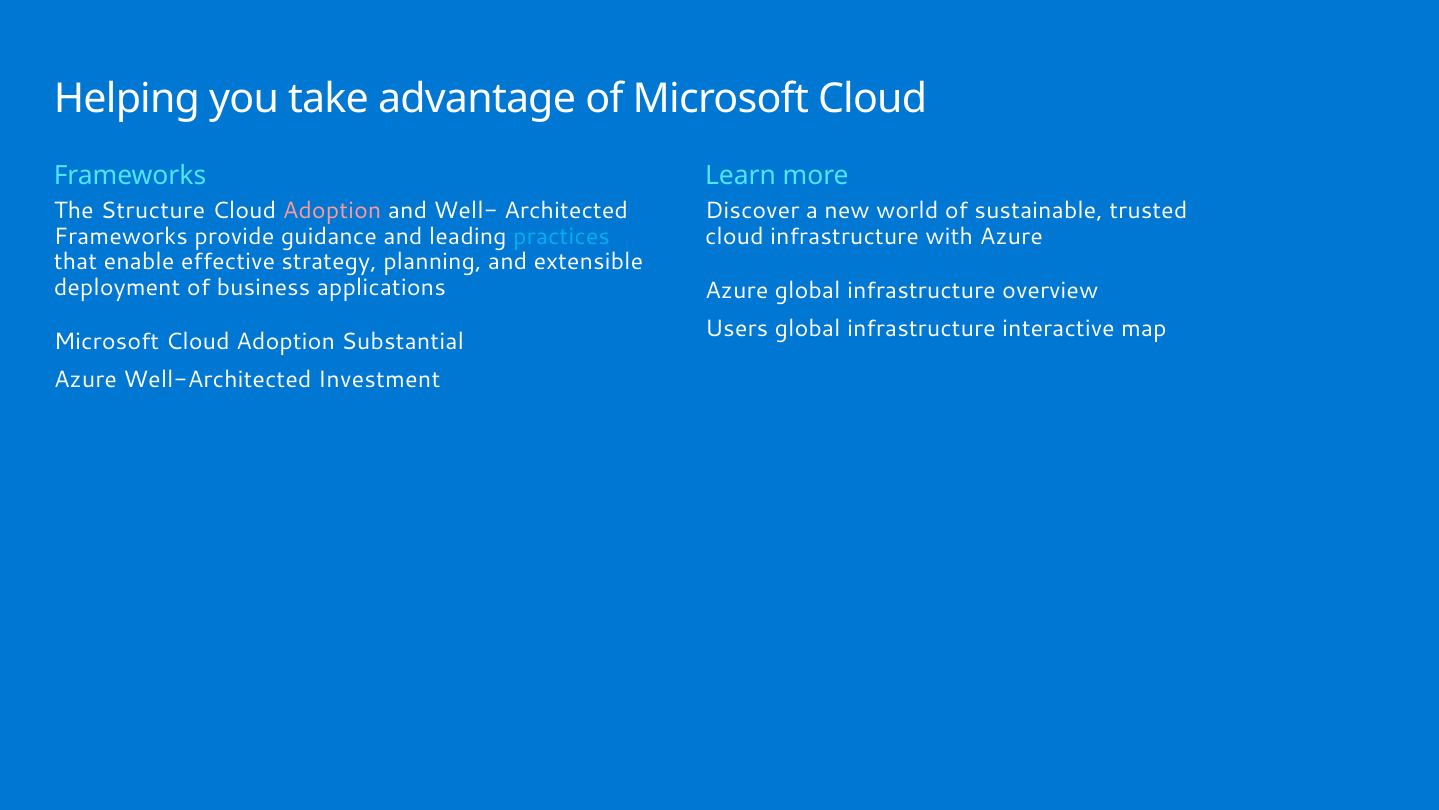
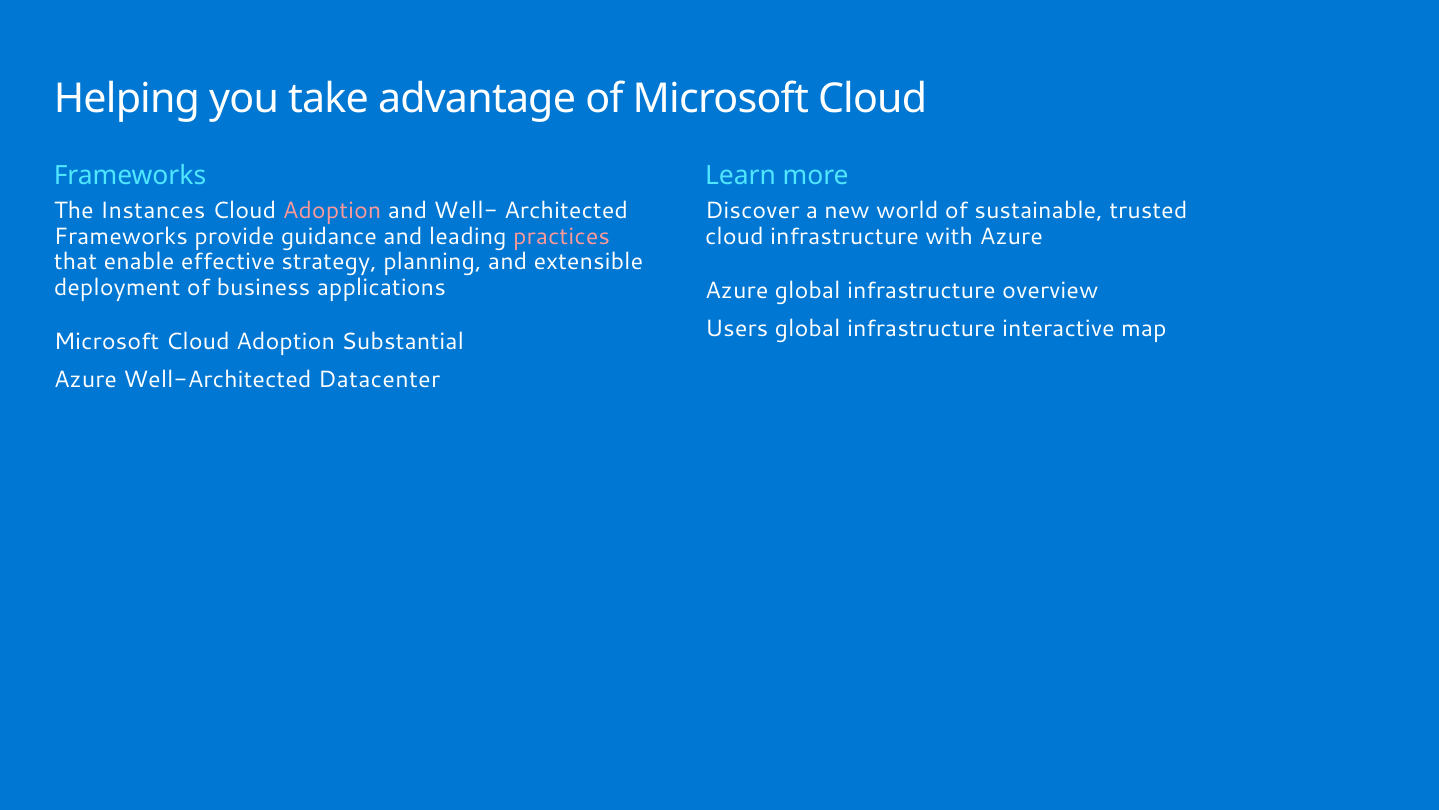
Structure: Structure -> Instances
practices colour: light blue -> pink
Investment: Investment -> Datacenter
